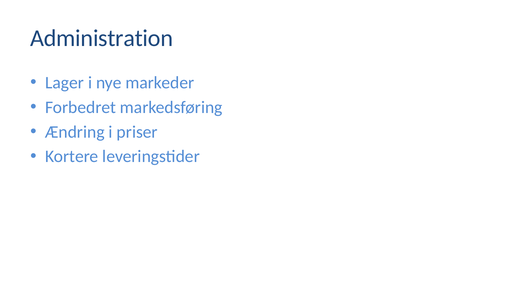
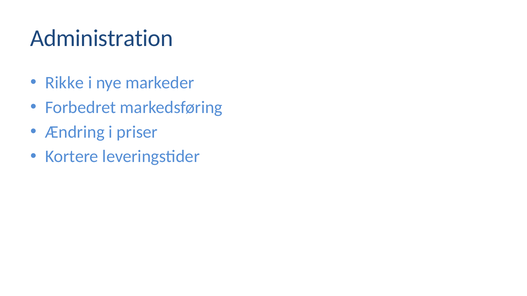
Lager: Lager -> Rikke
